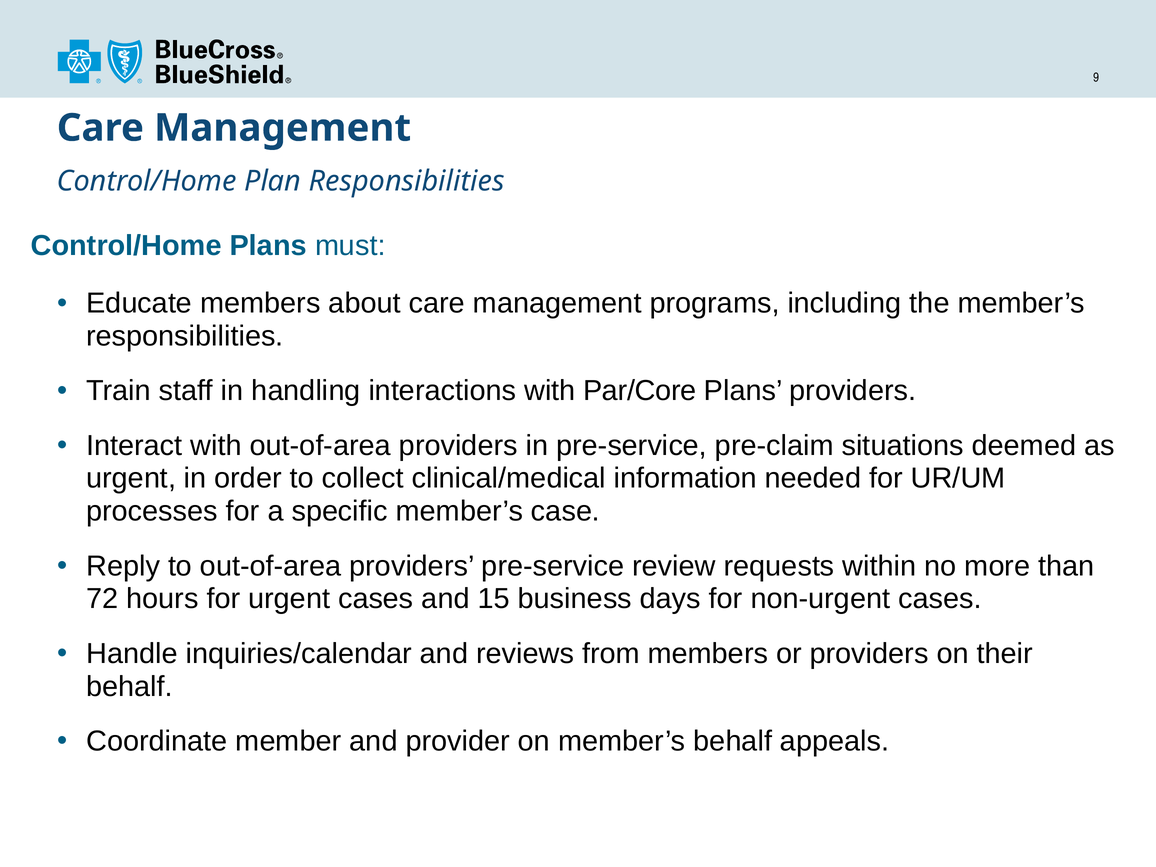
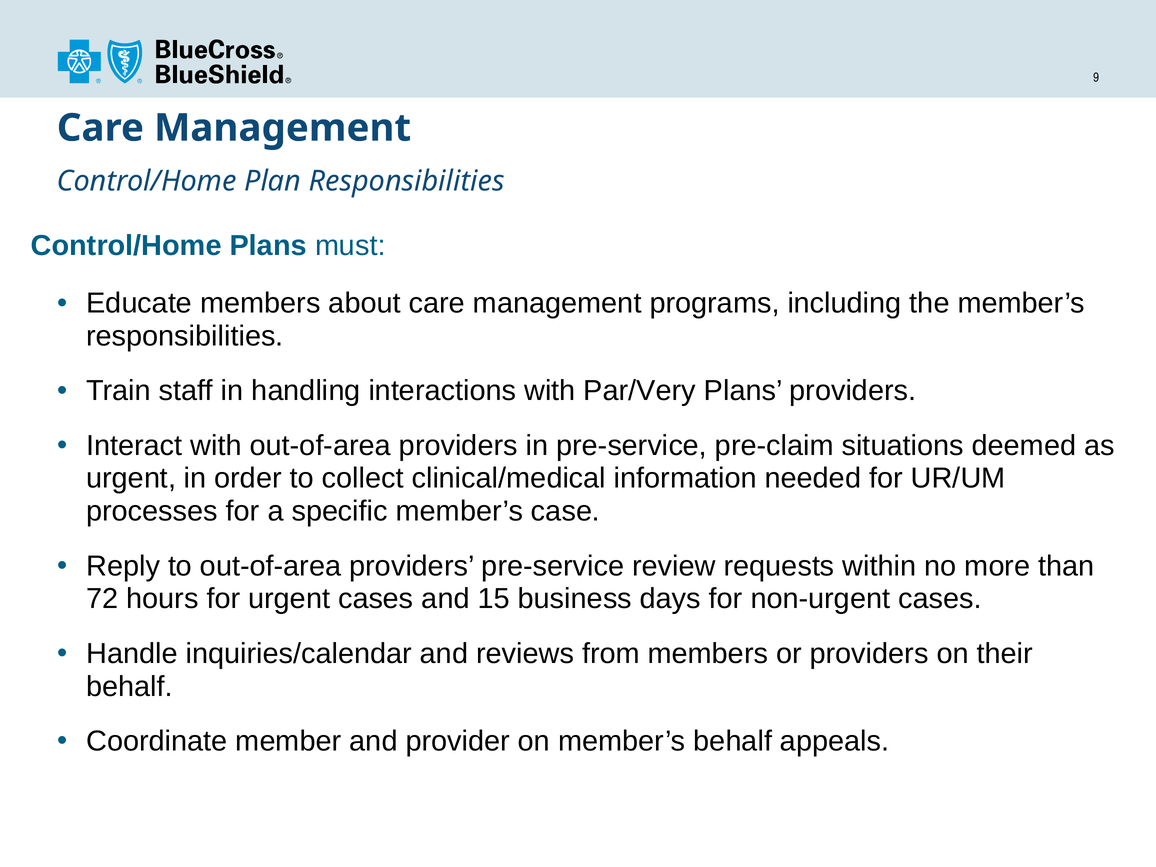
Par/Core: Par/Core -> Par/Very
